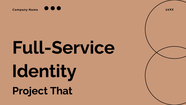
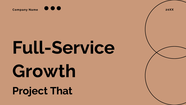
Identity: Identity -> Growth
